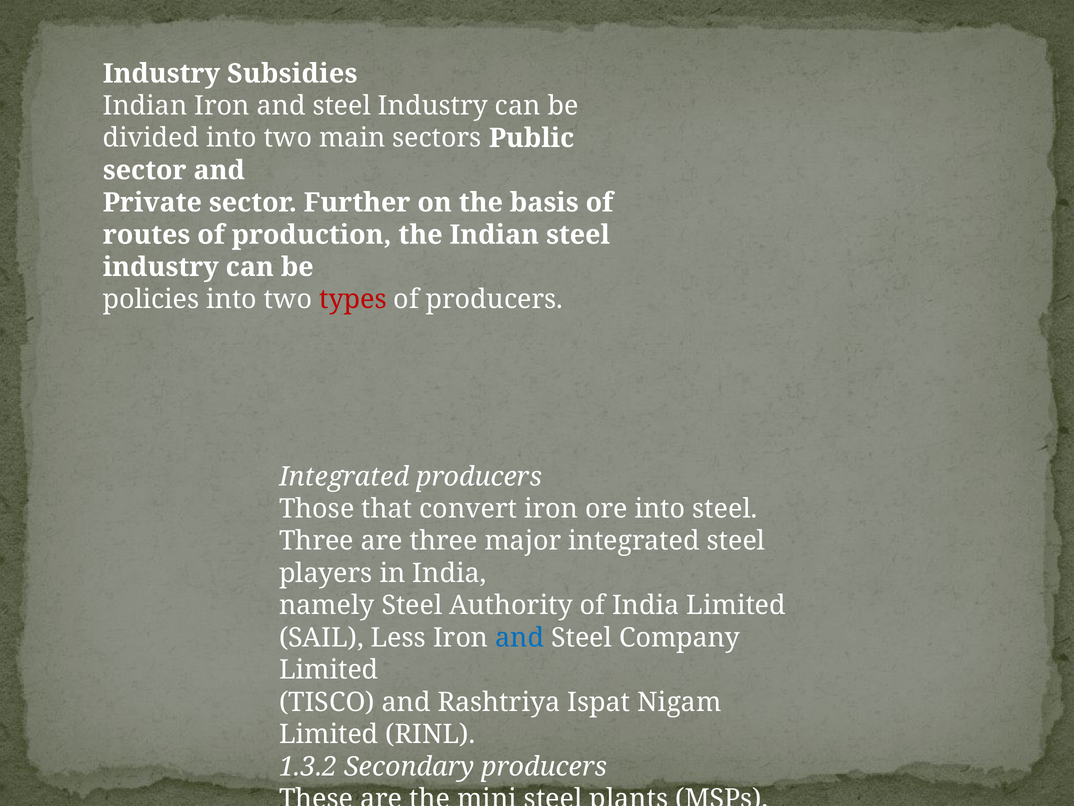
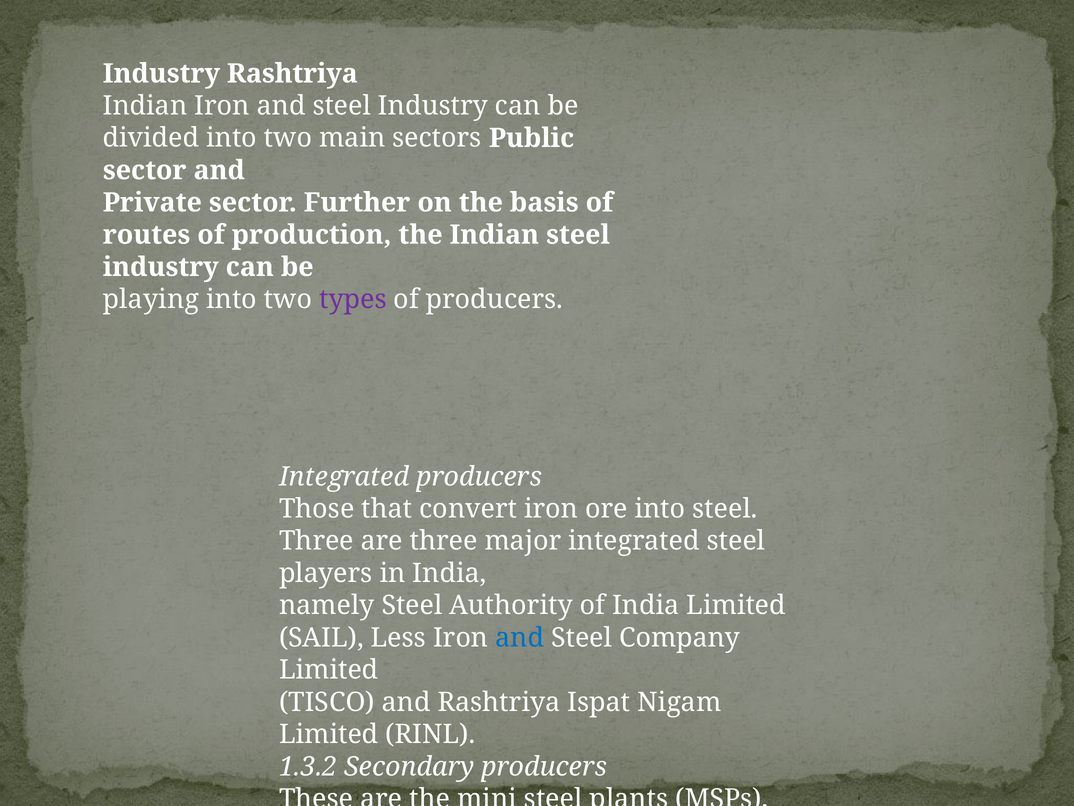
Industry Subsidies: Subsidies -> Rashtriya
policies: policies -> playing
types colour: red -> purple
